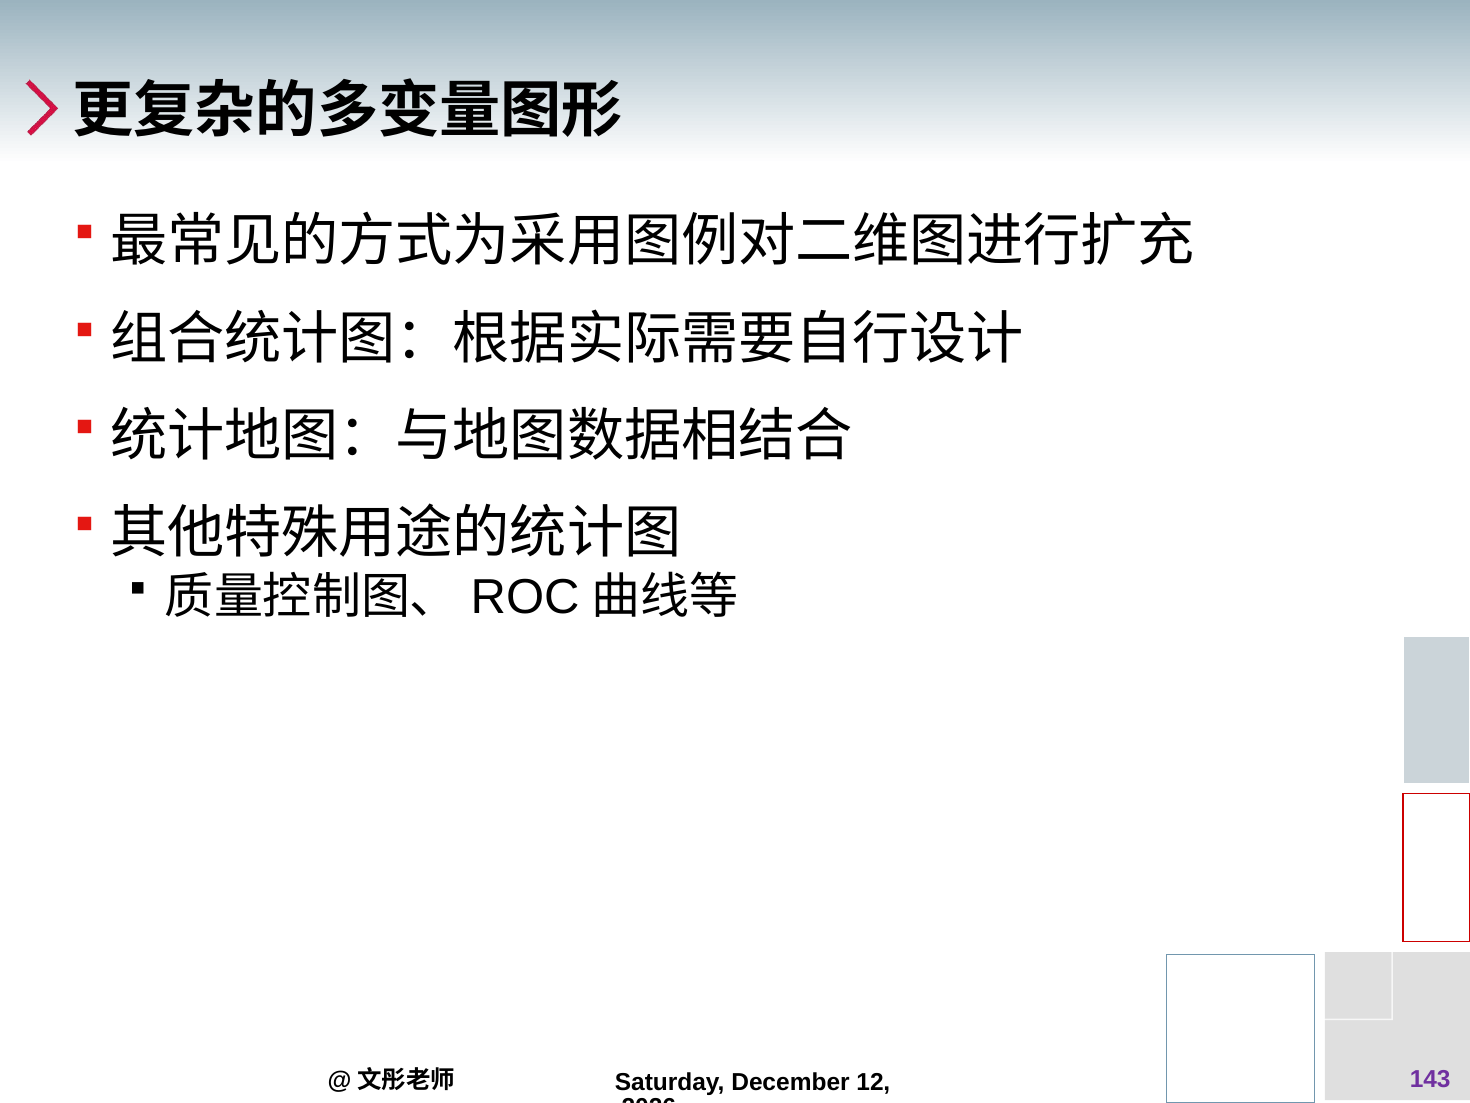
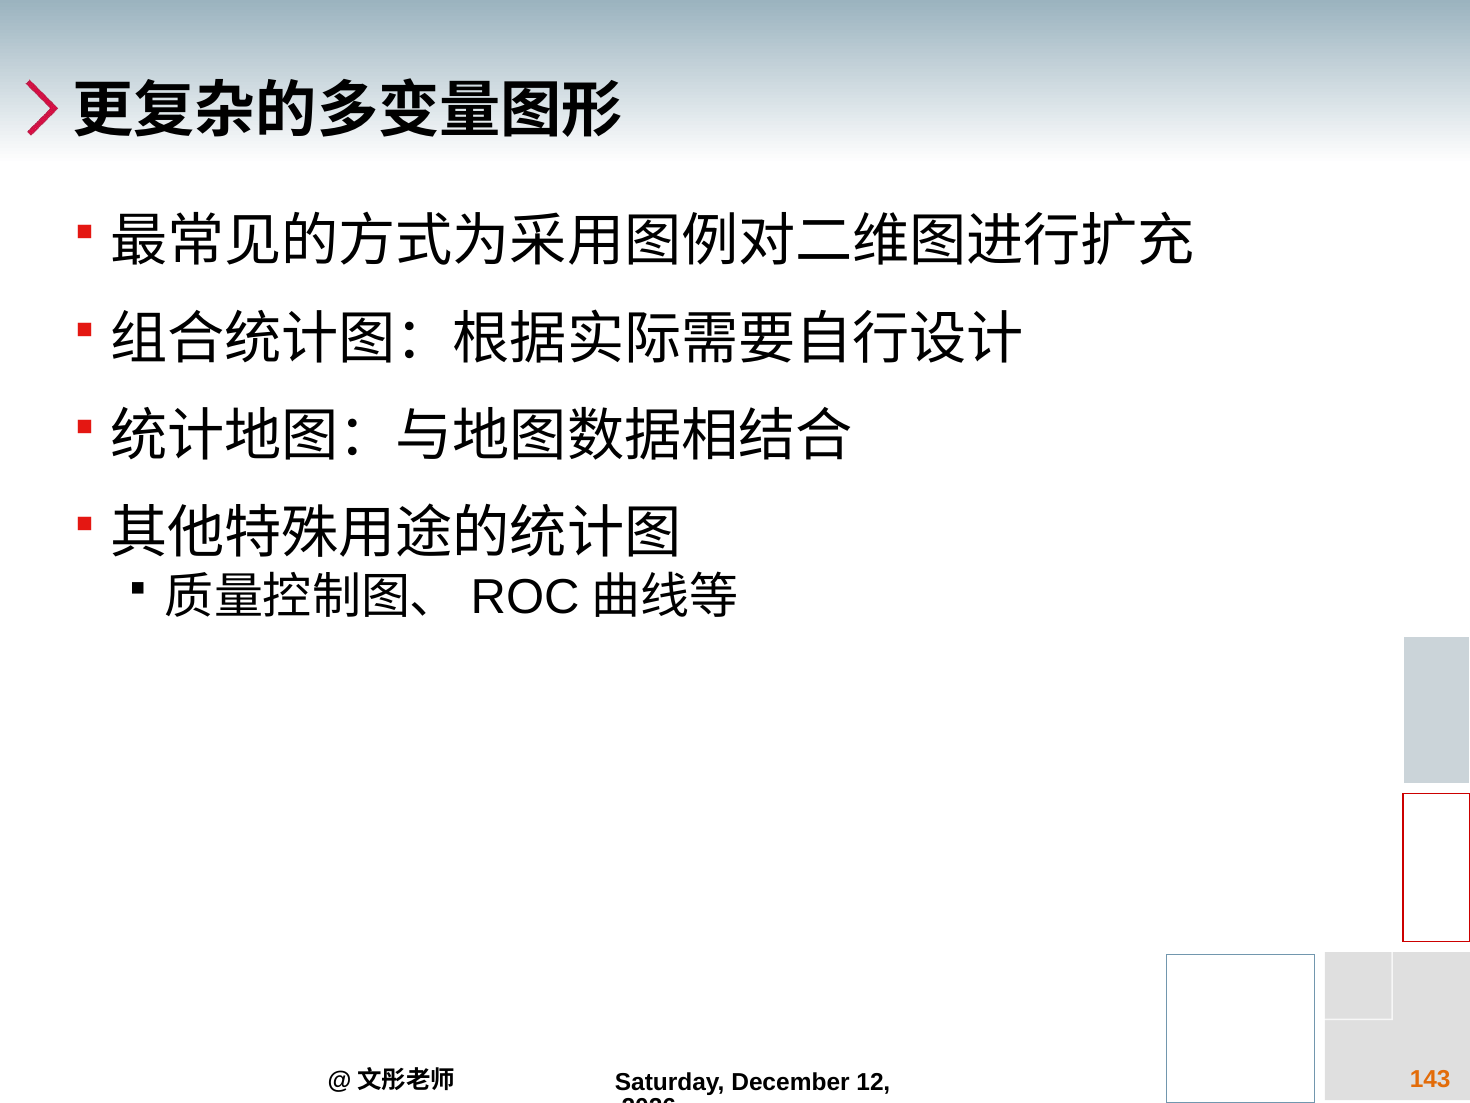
143 colour: purple -> orange
